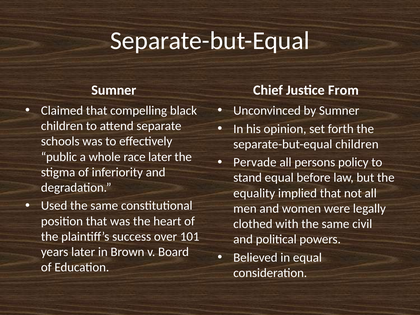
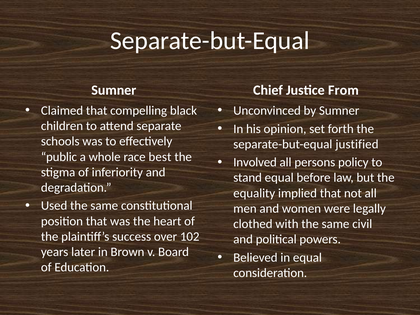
separate-but-equal children: children -> justified
race later: later -> best
Pervade: Pervade -> Involved
101: 101 -> 102
